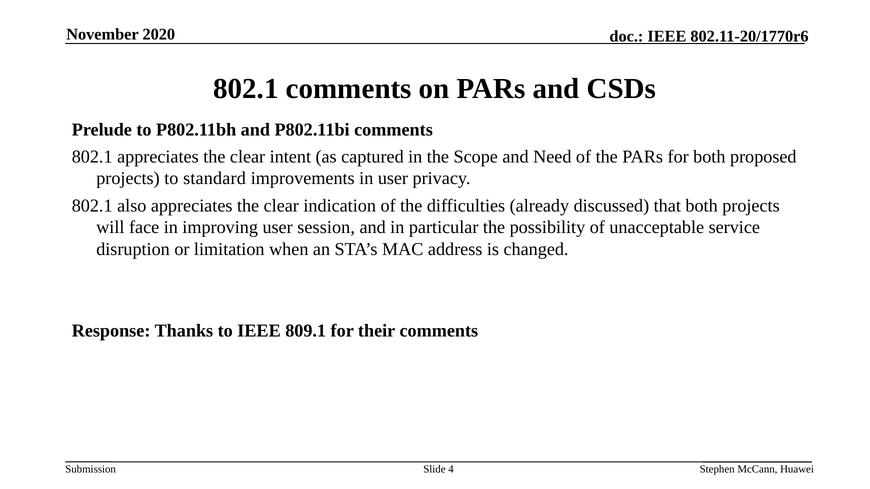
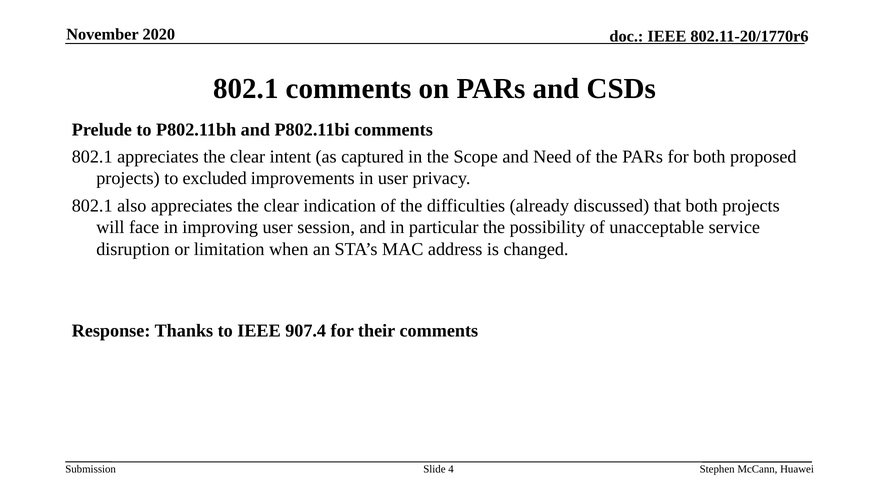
standard: standard -> excluded
809.1: 809.1 -> 907.4
